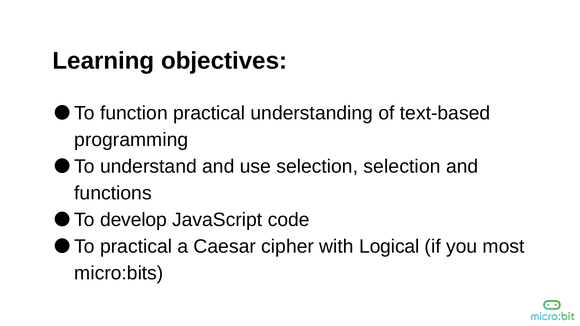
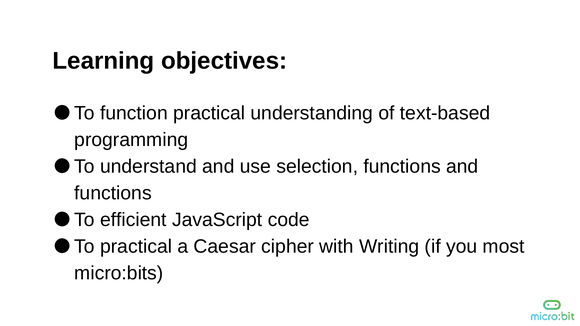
selection selection: selection -> functions
develop: develop -> efficient
Logical: Logical -> Writing
